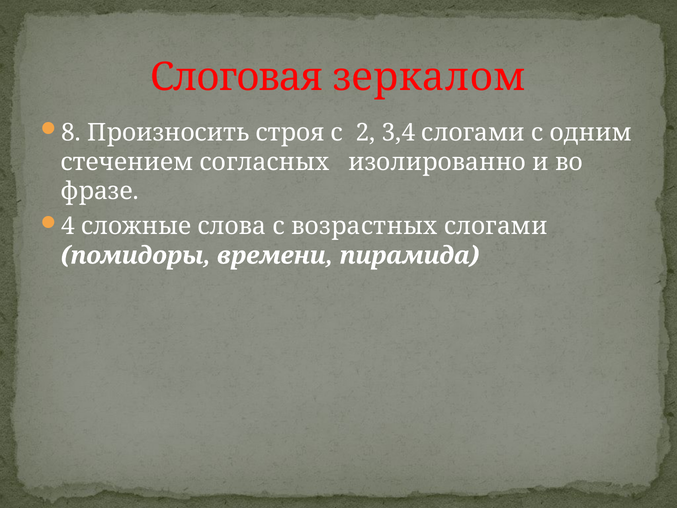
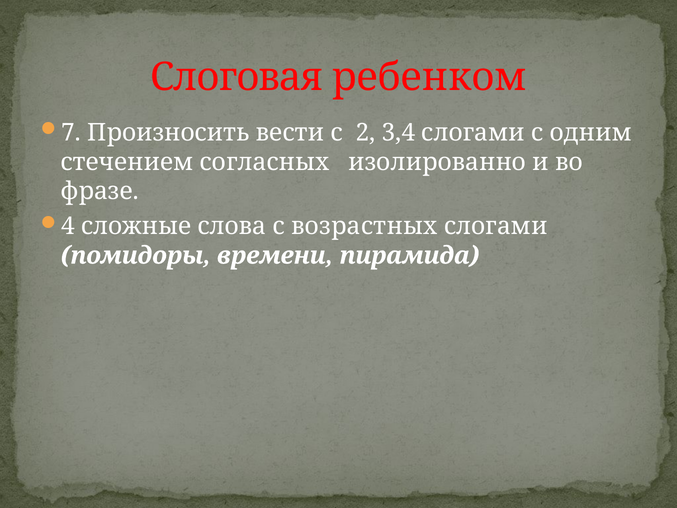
зеркалом: зеркалом -> ребенком
8: 8 -> 7
строя: строя -> вести
